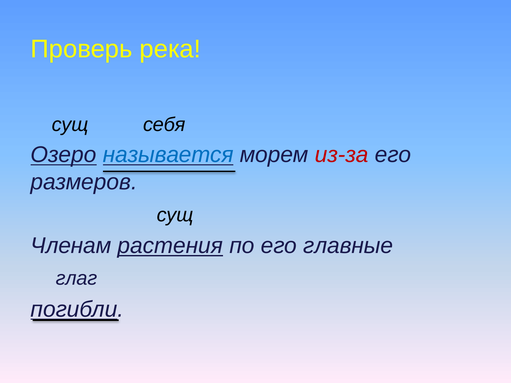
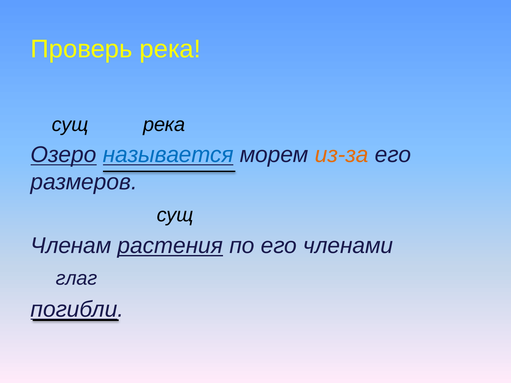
сущ себя: себя -> река
из-за colour: red -> orange
главные: главные -> членами
